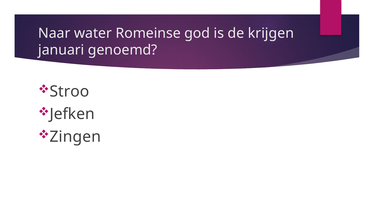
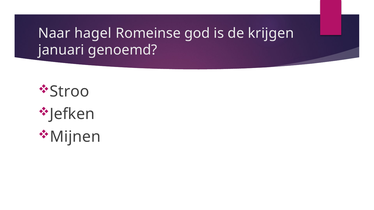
water: water -> hagel
Zingen: Zingen -> Mijnen
